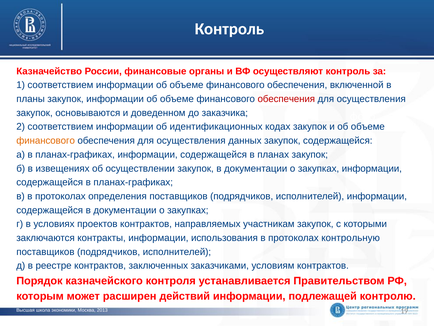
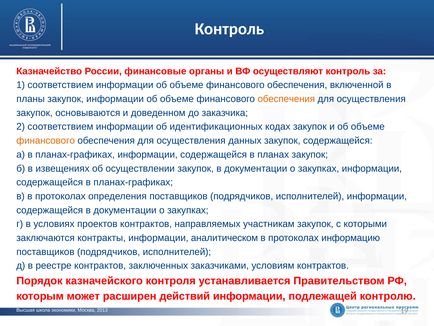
обеспечения at (286, 99) colour: red -> orange
использования: использования -> аналитическом
контрольную: контрольную -> информацию
